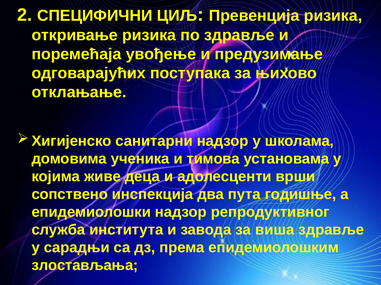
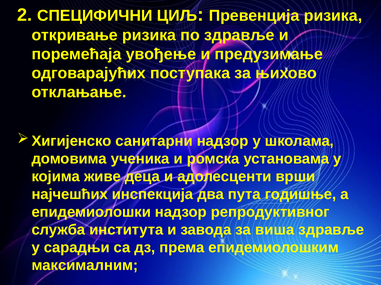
тимова: тимова -> ромска
сопствено: сопствено -> најчешћих
злостављања: злостављања -> максималним
